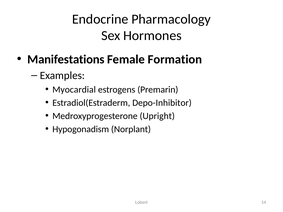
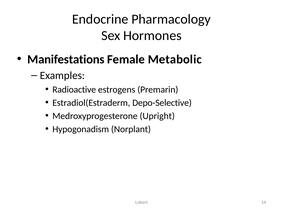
Formation: Formation -> Metabolic
Myocardial: Myocardial -> Radioactive
Depo-Inhibitor: Depo-Inhibitor -> Depo-Selective
